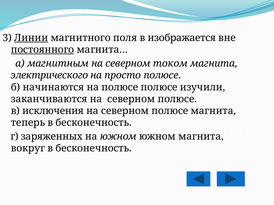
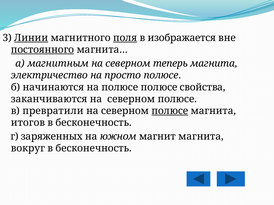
поля underline: none -> present
током: током -> теперь
электрического: электрического -> электричество
изучили: изучили -> свойства
исключения: исключения -> превратили
полюсе at (170, 111) underline: none -> present
теперь: теперь -> итогов
южном южном: южном -> магнит
